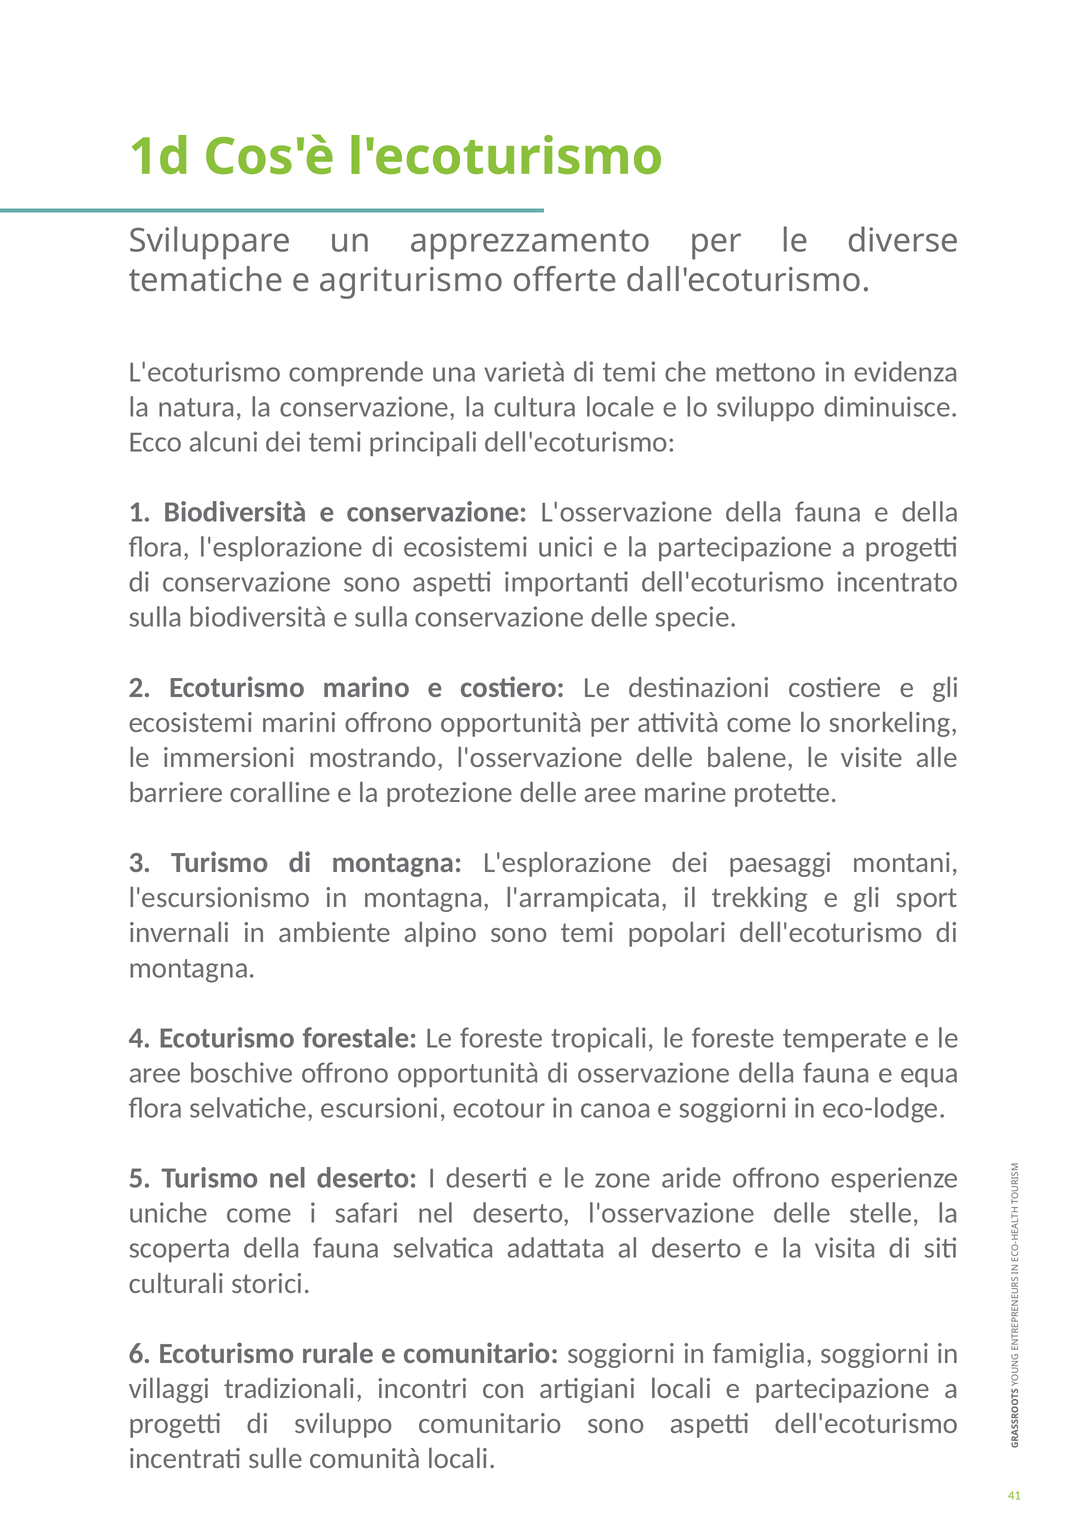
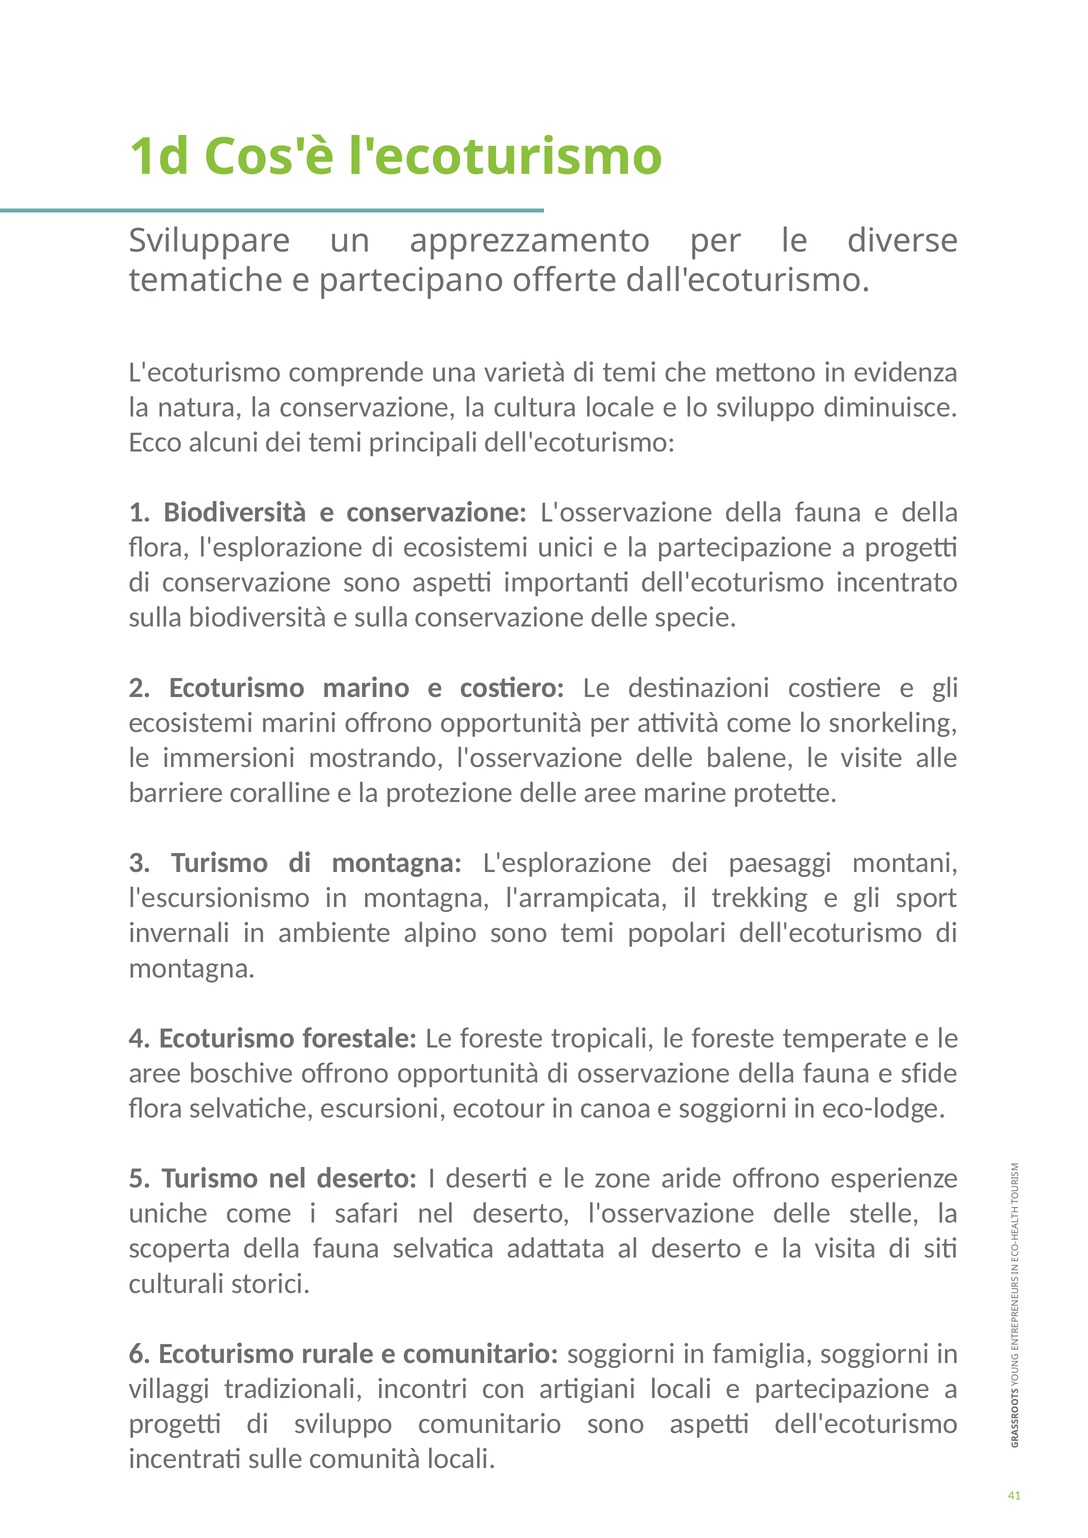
agriturismo: agriturismo -> partecipano
equa: equa -> sfide
